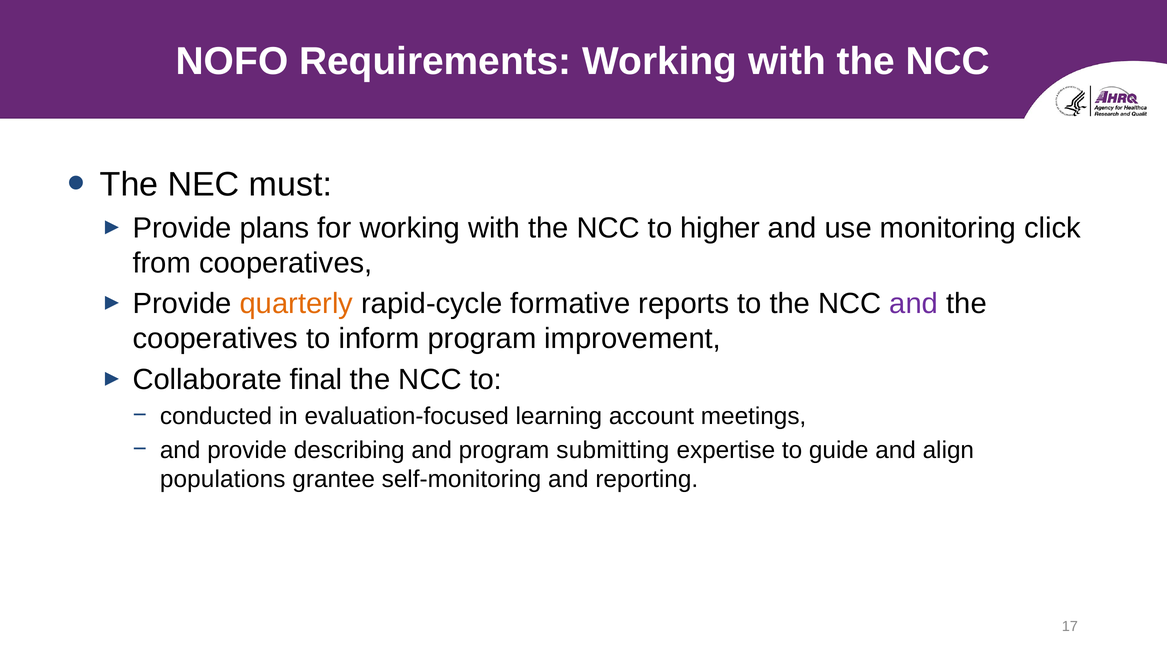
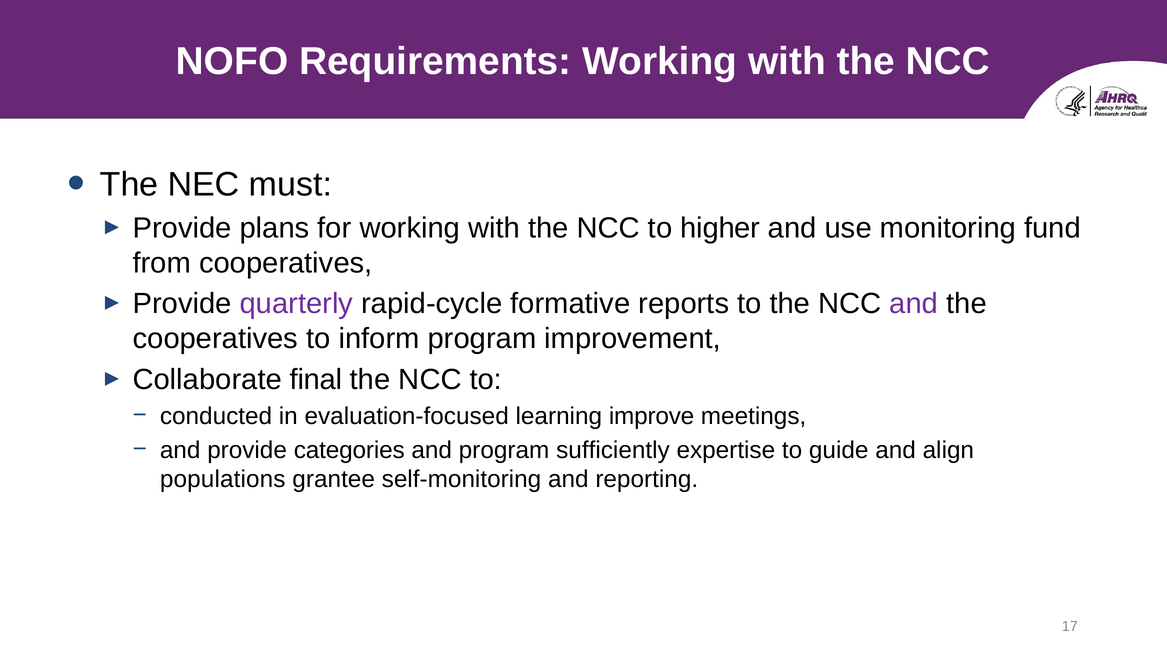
click: click -> fund
quarterly colour: orange -> purple
account: account -> improve
describing: describing -> categories
submitting: submitting -> sufficiently
